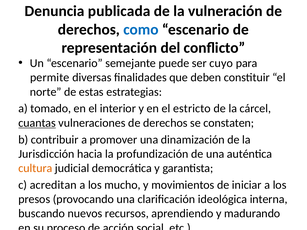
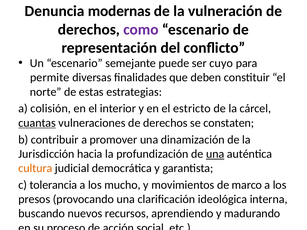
publicada: publicada -> modernas
como colour: blue -> purple
tomado: tomado -> colisión
una at (215, 154) underline: none -> present
acreditan: acreditan -> tolerancia
iniciar: iniciar -> marco
